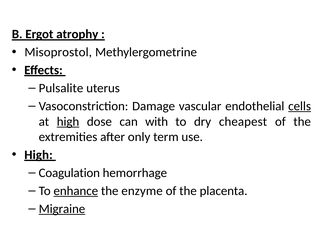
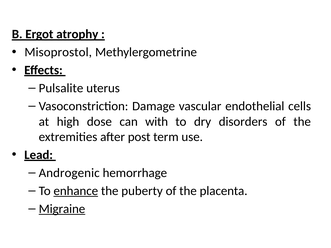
cells underline: present -> none
high at (68, 122) underline: present -> none
cheapest: cheapest -> disorders
only: only -> post
High at (39, 155): High -> Lead
Coagulation: Coagulation -> Androgenic
enzyme: enzyme -> puberty
